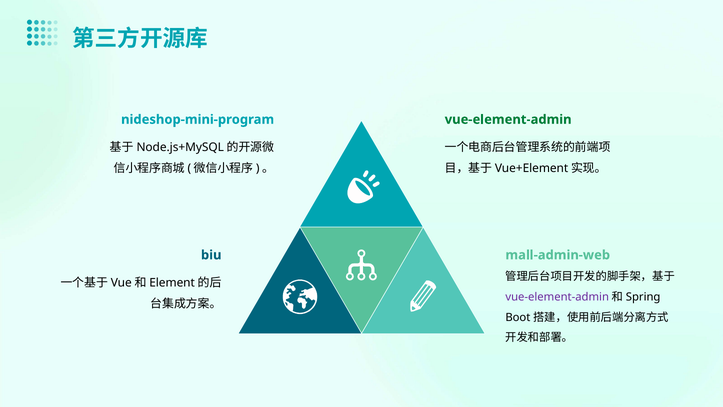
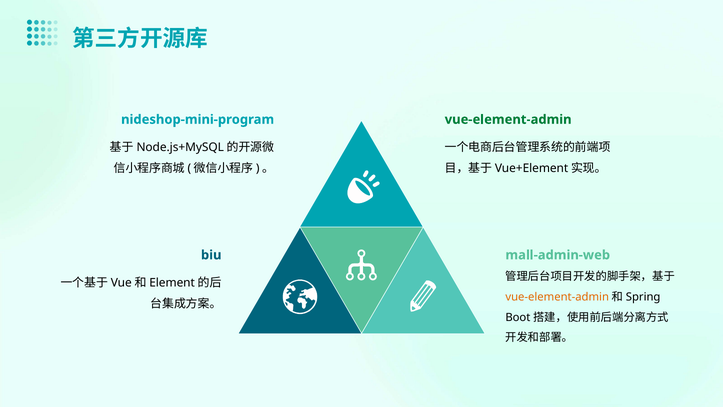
vue-element-admin at (557, 297) colour: purple -> orange
